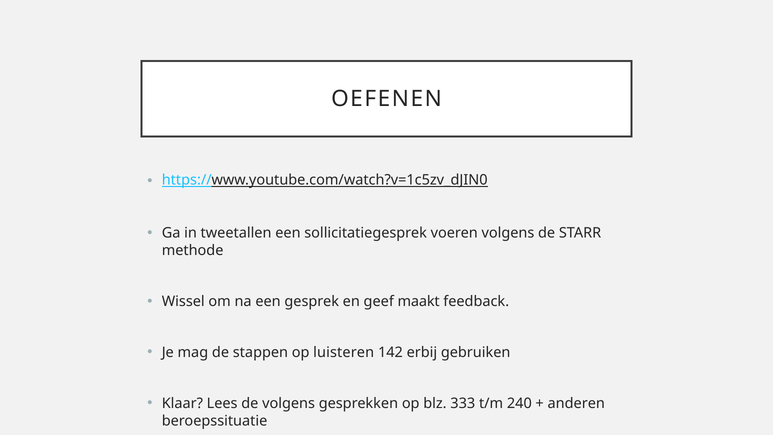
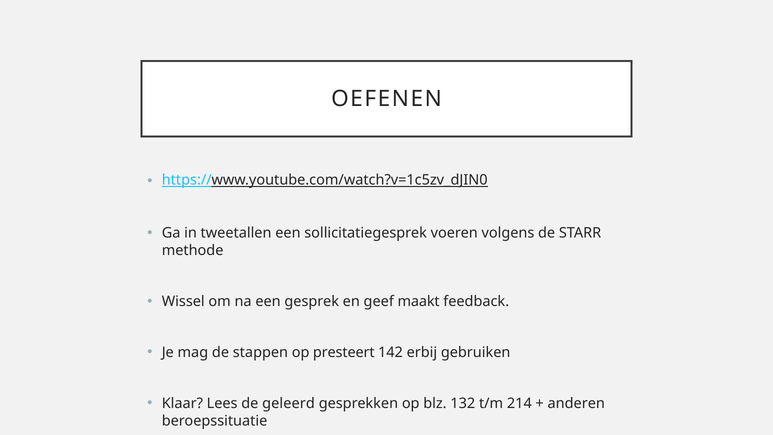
luisteren: luisteren -> presteert
de volgens: volgens -> geleerd
333: 333 -> 132
240: 240 -> 214
